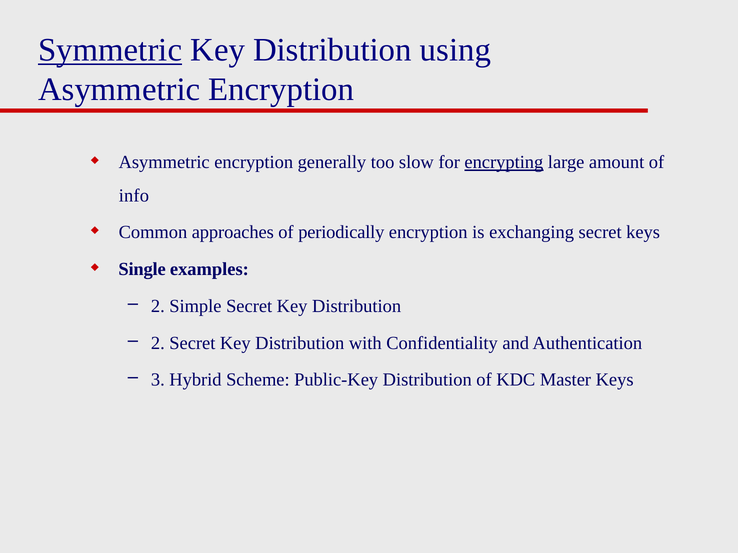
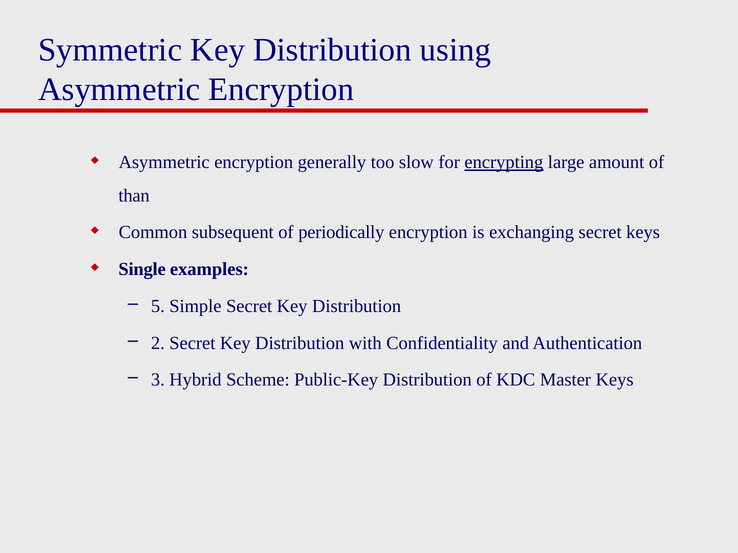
Symmetric underline: present -> none
info: info -> than
approaches: approaches -> subsequent
2 at (158, 306): 2 -> 5
